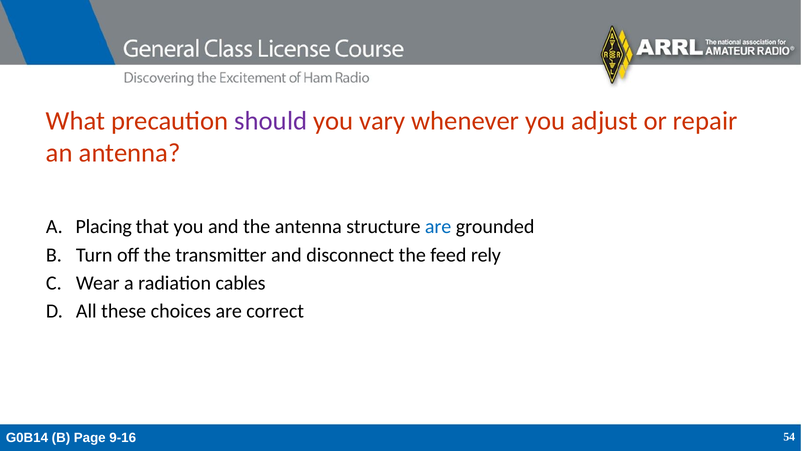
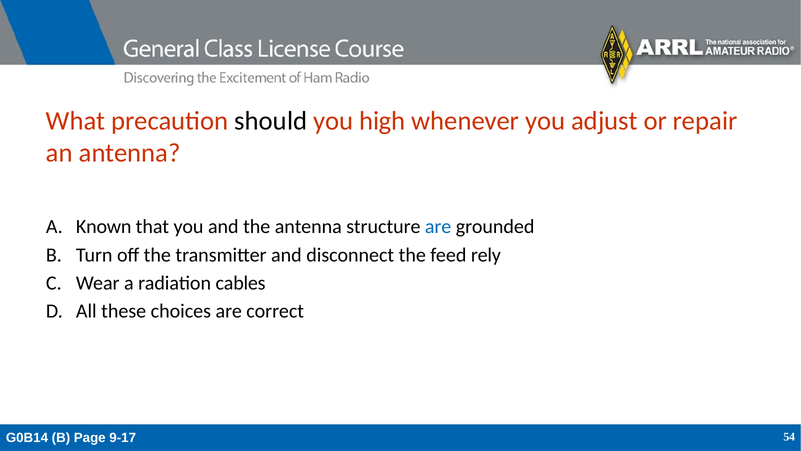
should colour: purple -> black
vary: vary -> high
Placing: Placing -> Known
9-16: 9-16 -> 9-17
